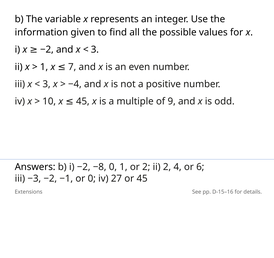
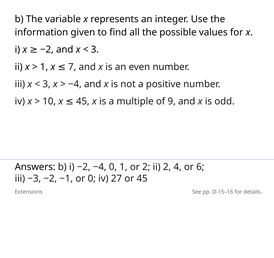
−2 −8: −8 -> −4
